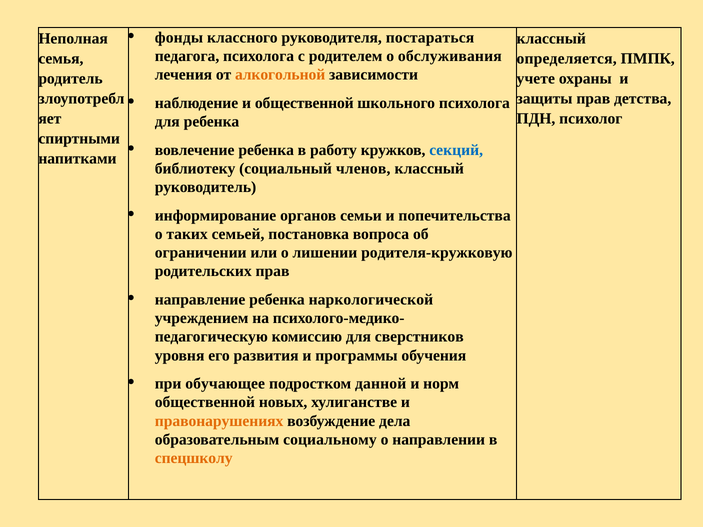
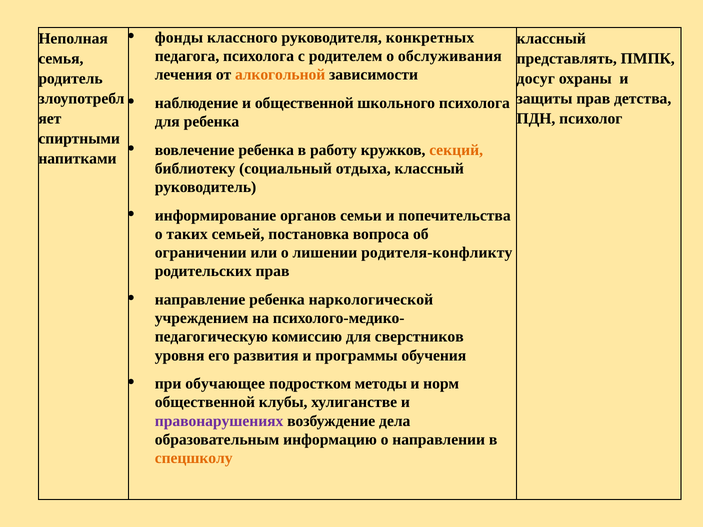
постараться: постараться -> конкретных
определяется: определяется -> представлять
учете: учете -> досуг
секций colour: blue -> orange
членов: членов -> отдыха
родителя-кружковую: родителя-кружковую -> родителя-конфликту
данной: данной -> методы
новых: новых -> клубы
правонарушениях colour: orange -> purple
социальному: социальному -> информацию
